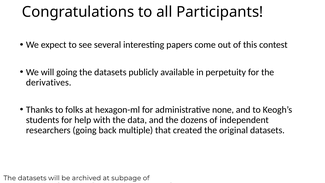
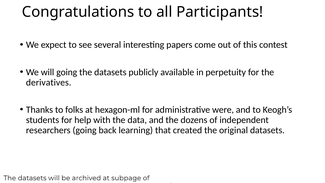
none: none -> were
multiple: multiple -> learning
